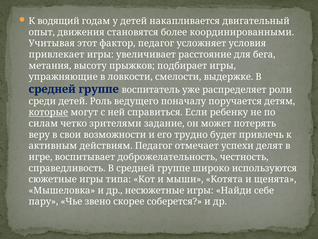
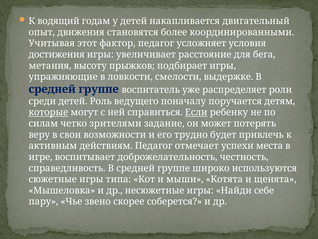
привлекает: привлекает -> достижения
Если underline: none -> present
делят: делят -> места
